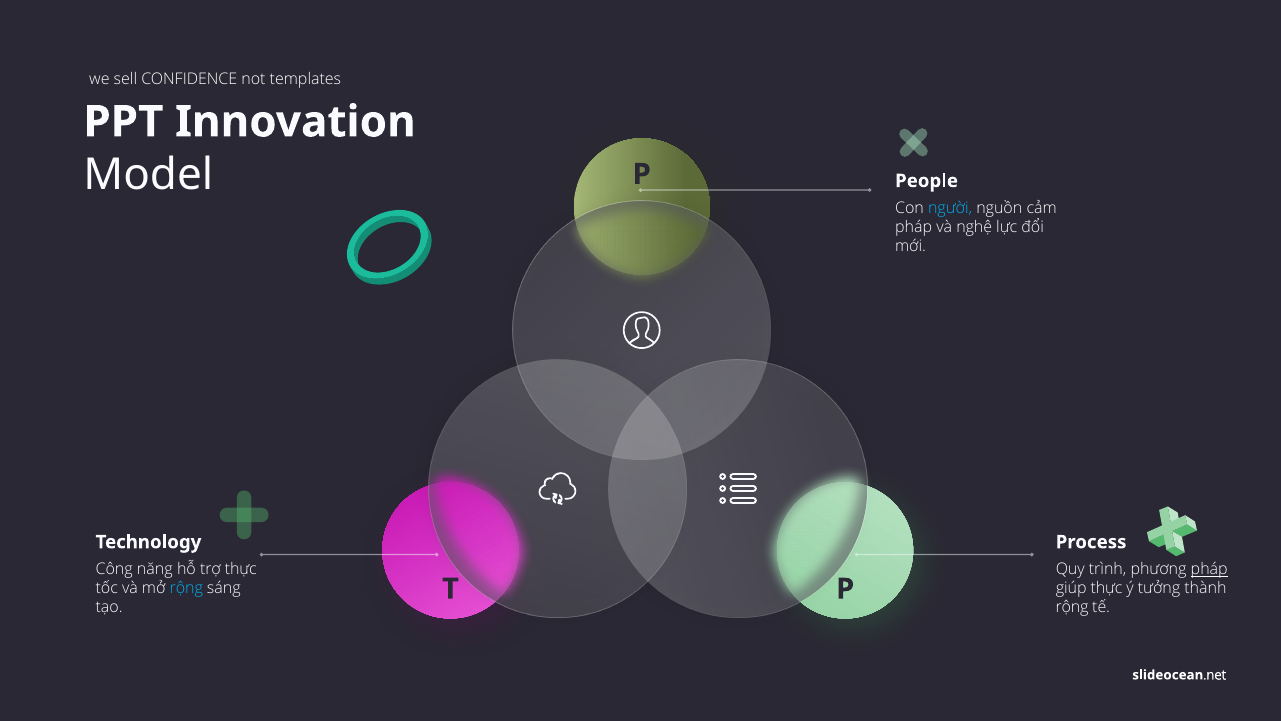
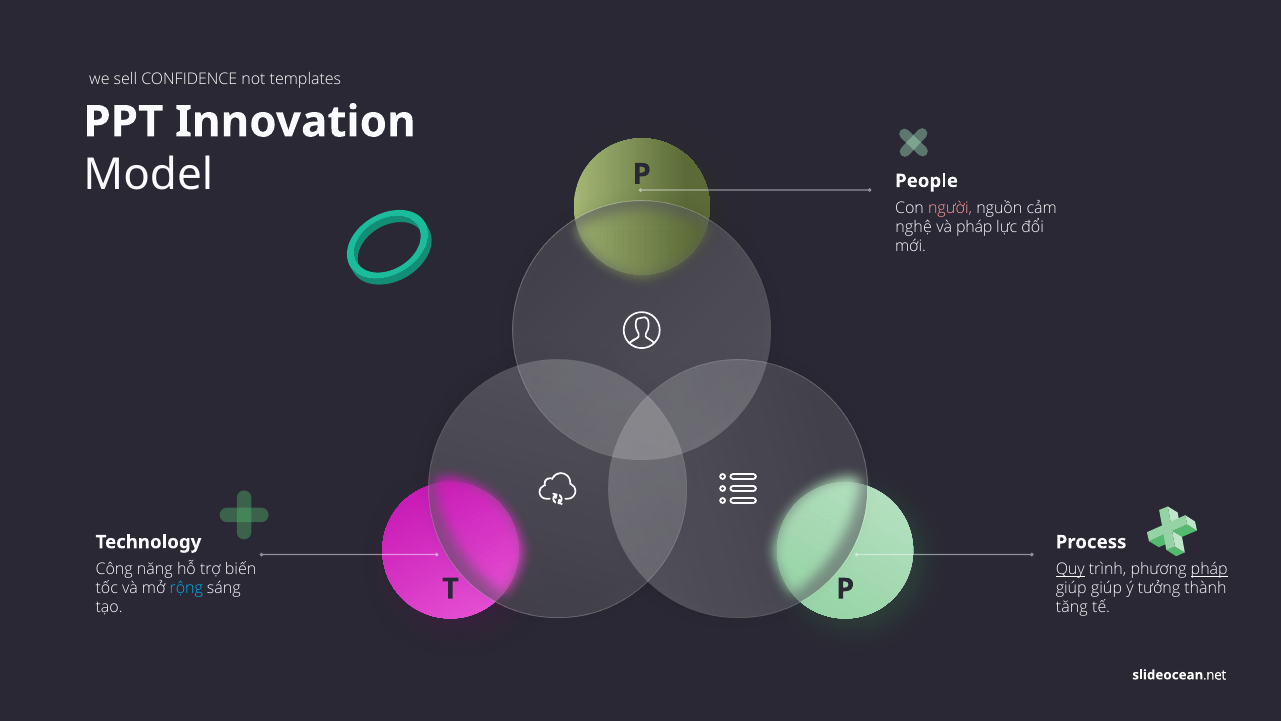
người colour: light blue -> pink
pháp at (914, 227): pháp -> nghệ
và nghệ: nghệ -> pháp
trợ thực: thực -> biến
Quy underline: none -> present
giúp thực: thực -> giúp
rộng at (1072, 607): rộng -> tăng
